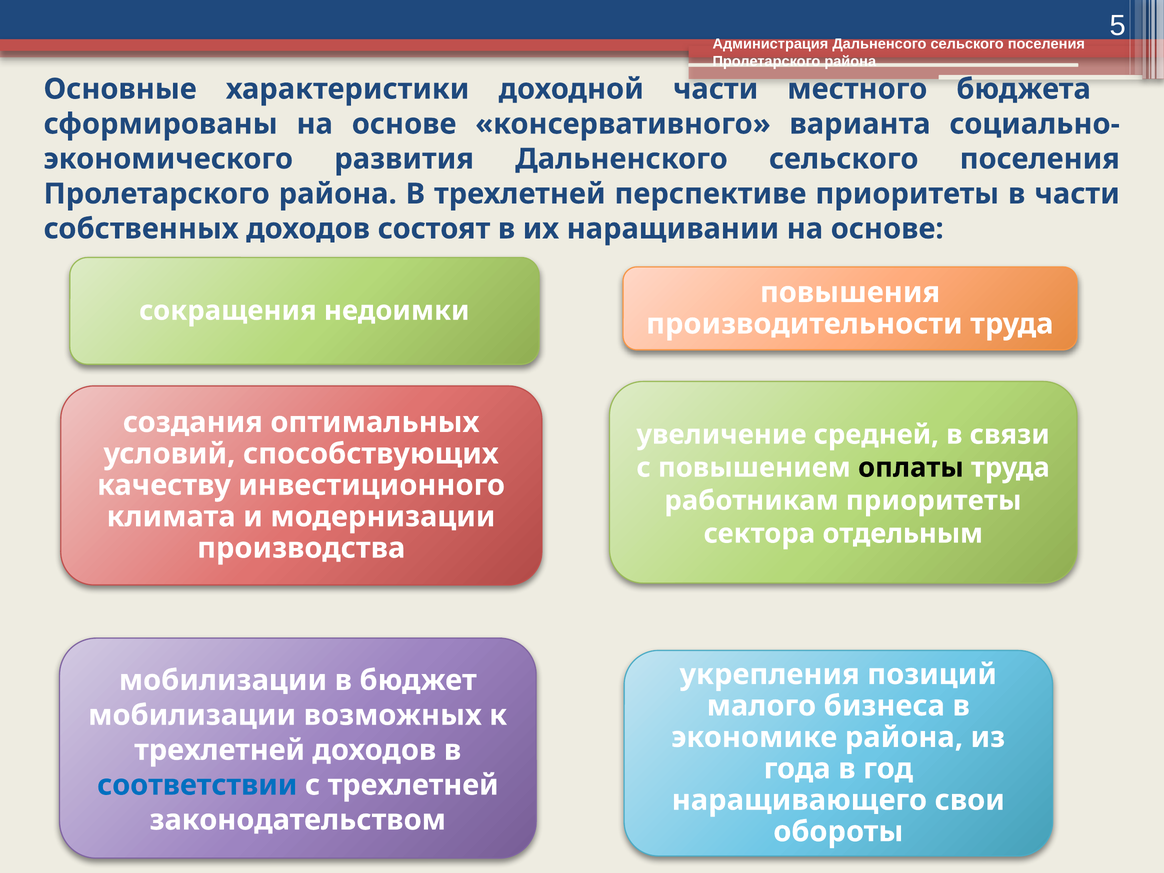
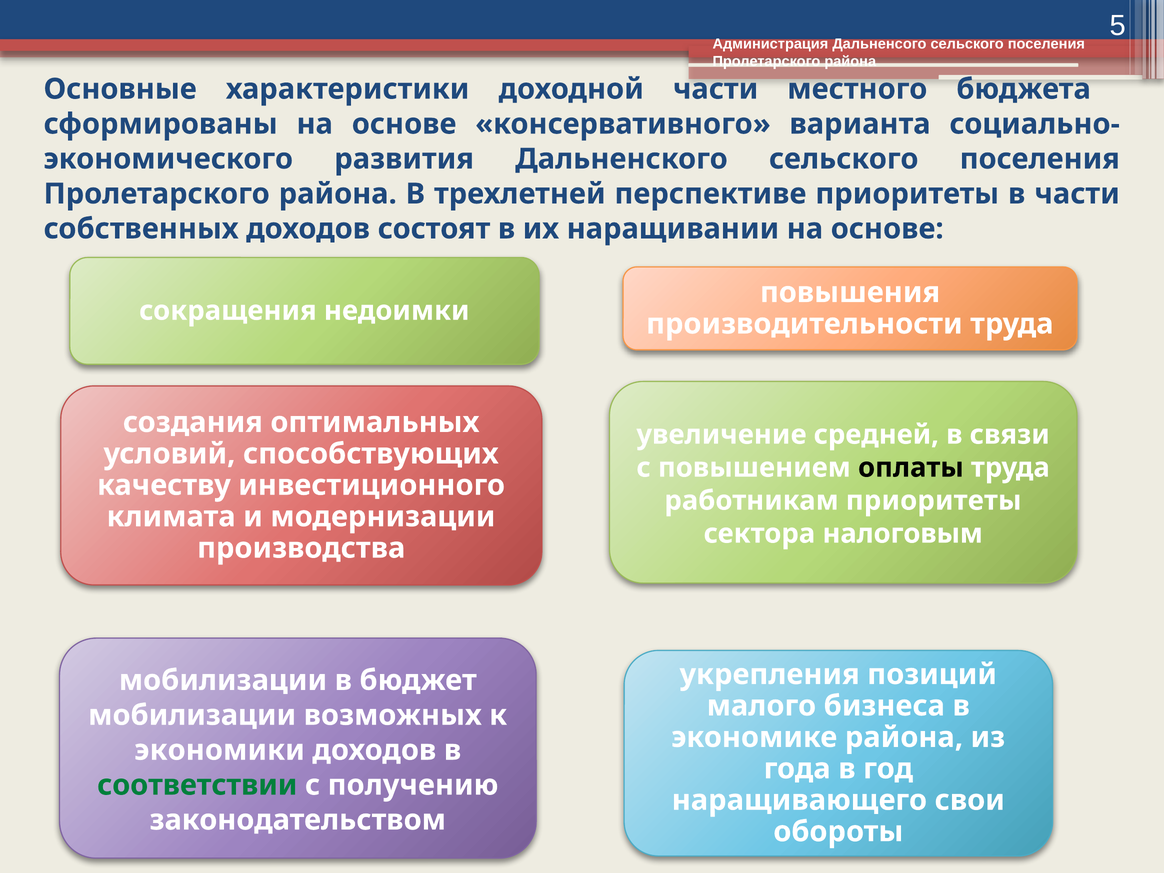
отдельным: отдельным -> налоговым
трехлетней at (220, 750): трехлетней -> экономики
соответствии colour: blue -> green
с трехлетней: трехлетней -> получению
